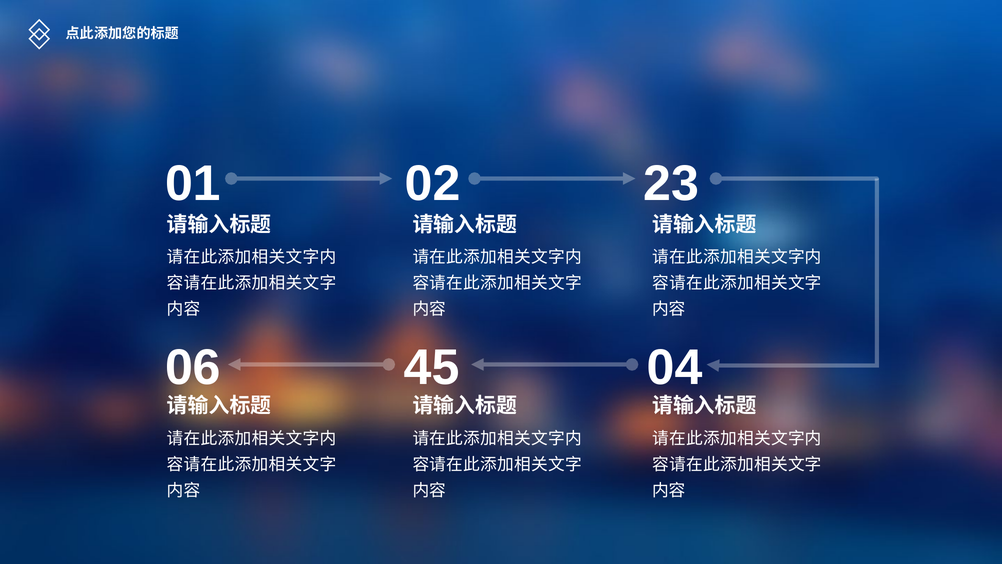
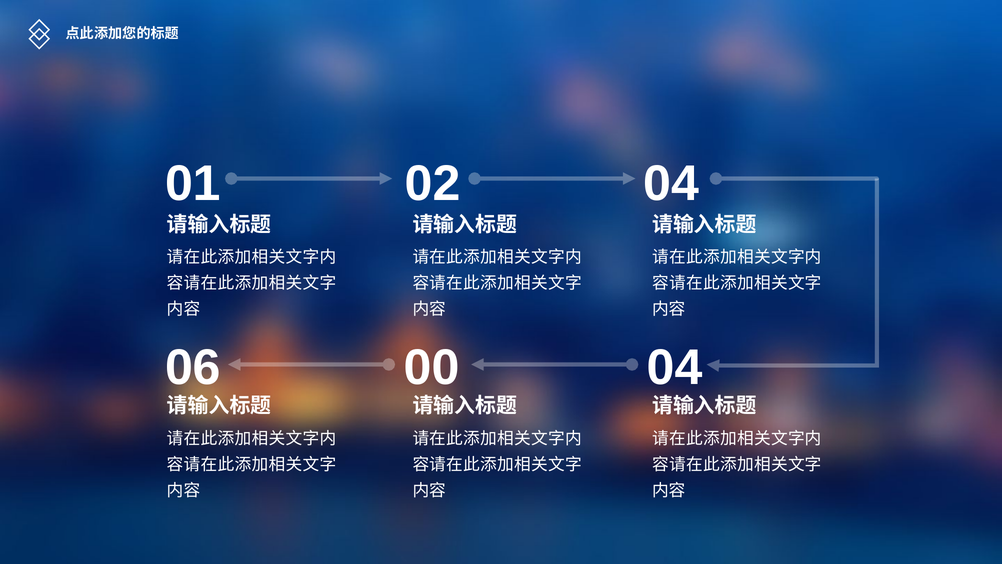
02 23: 23 -> 04
45: 45 -> 00
